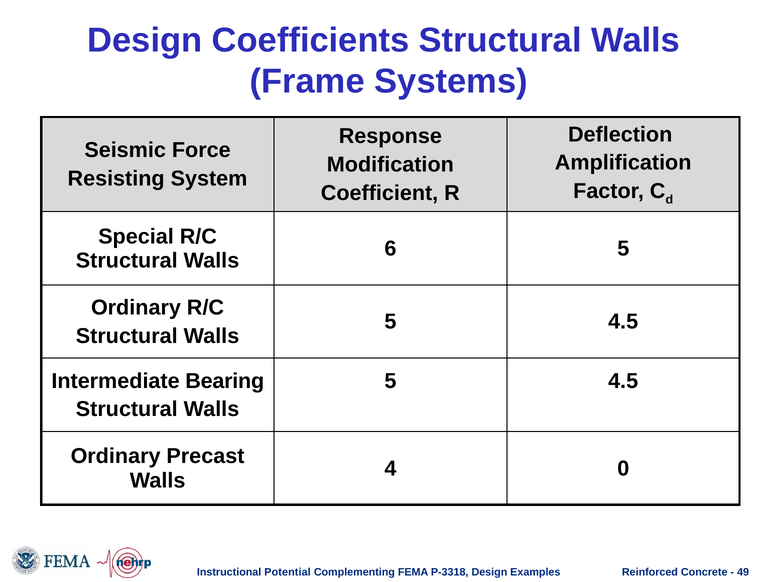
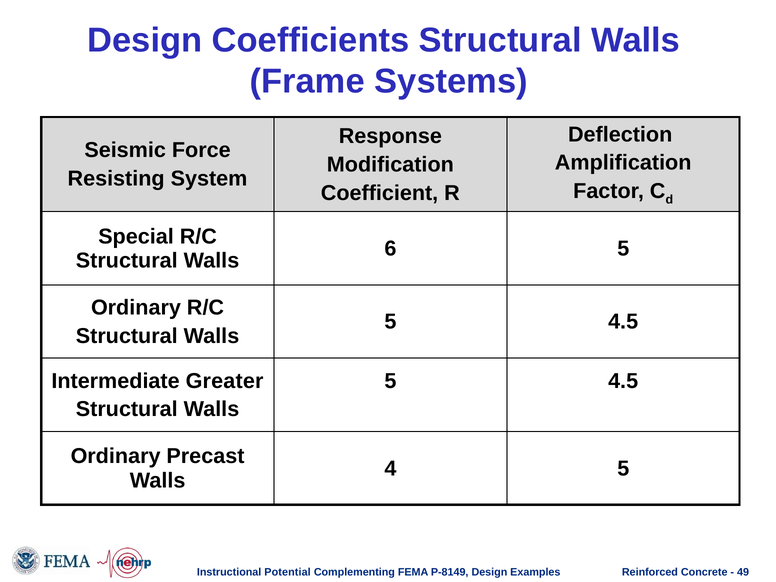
Bearing: Bearing -> Greater
4 0: 0 -> 5
P-3318: P-3318 -> P-8149
